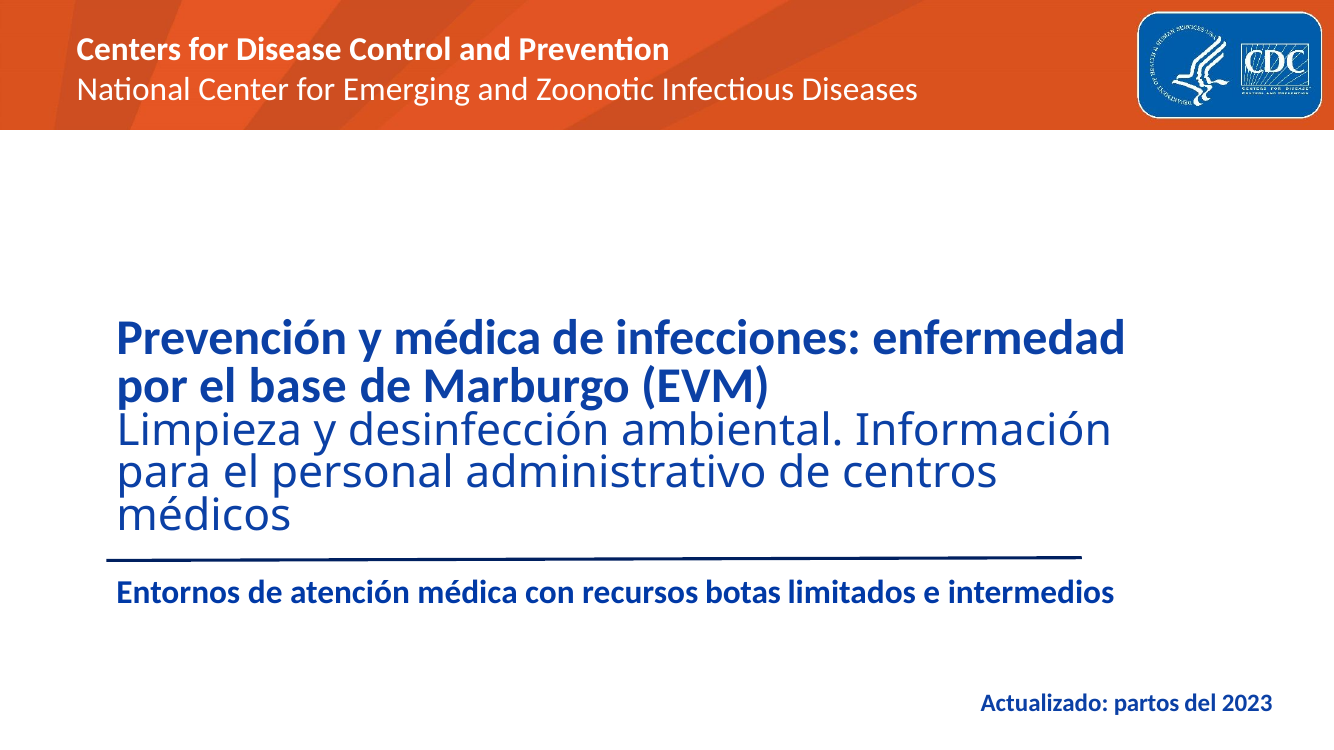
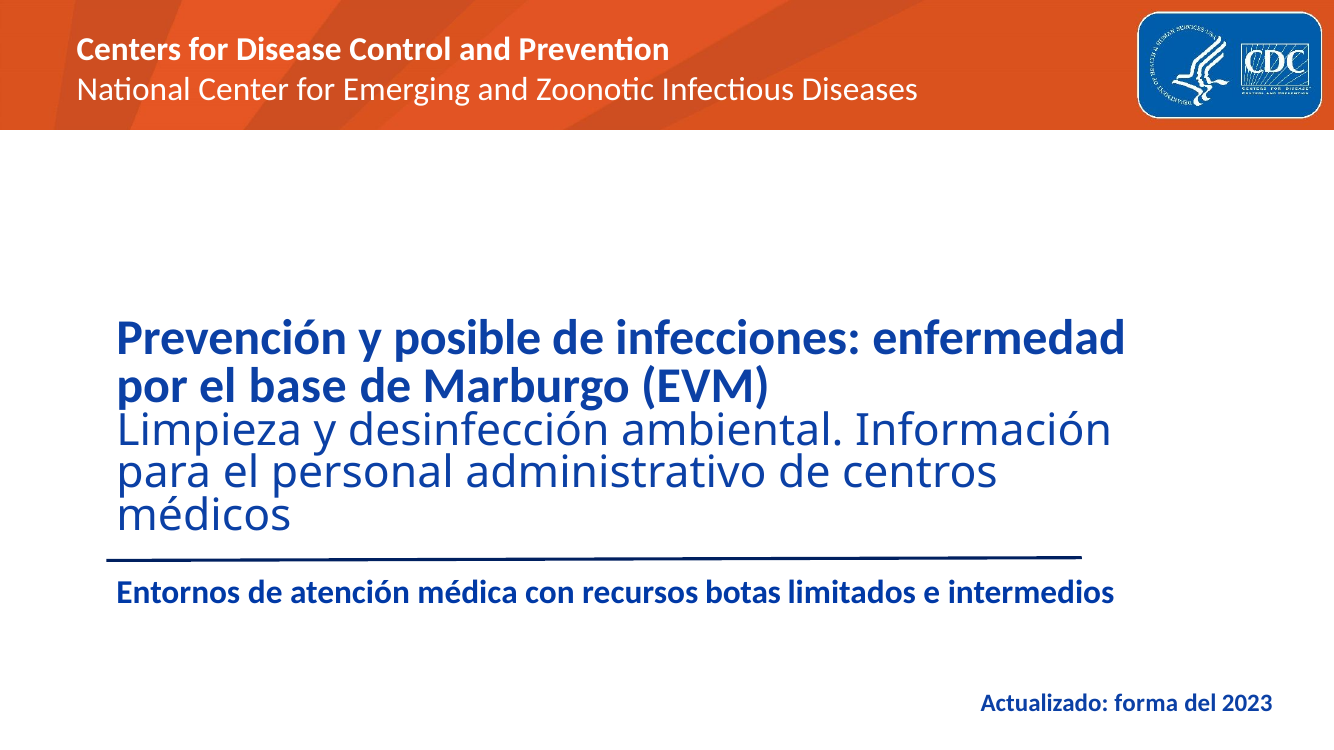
y médica: médica -> posible
partos: partos -> forma
